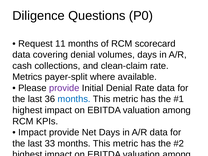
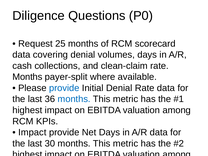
11: 11 -> 25
Metrics at (27, 77): Metrics -> Months
provide at (64, 88) colour: purple -> blue
33: 33 -> 30
